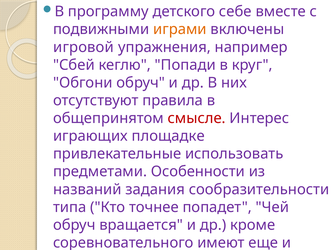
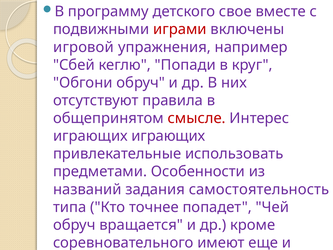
себе: себе -> свое
играми colour: orange -> red
играющих площадке: площадке -> играющих
сообразительности: сообразительности -> самостоятельность
